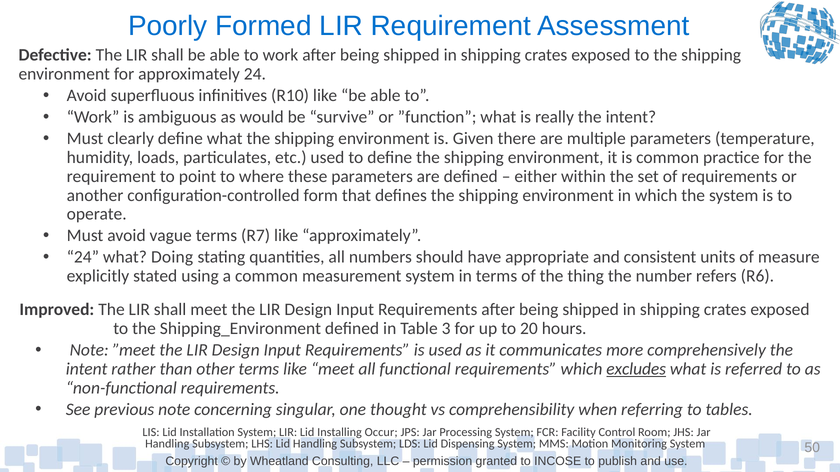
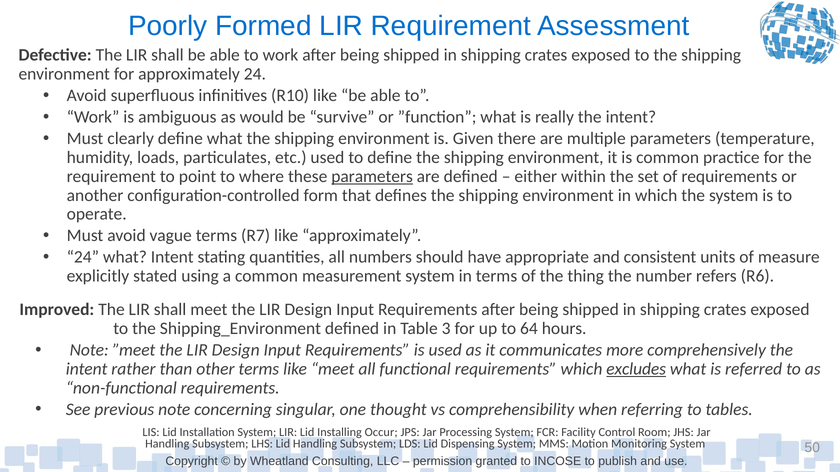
parameters at (372, 176) underline: none -> present
what Doing: Doing -> Intent
20: 20 -> 64
